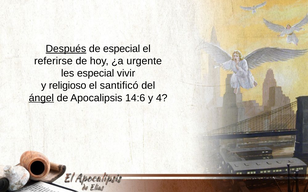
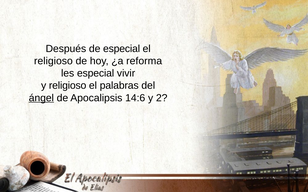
Después underline: present -> none
referirse at (53, 61): referirse -> religioso
urgente: urgente -> reforma
santificó: santificó -> palabras
4: 4 -> 2
